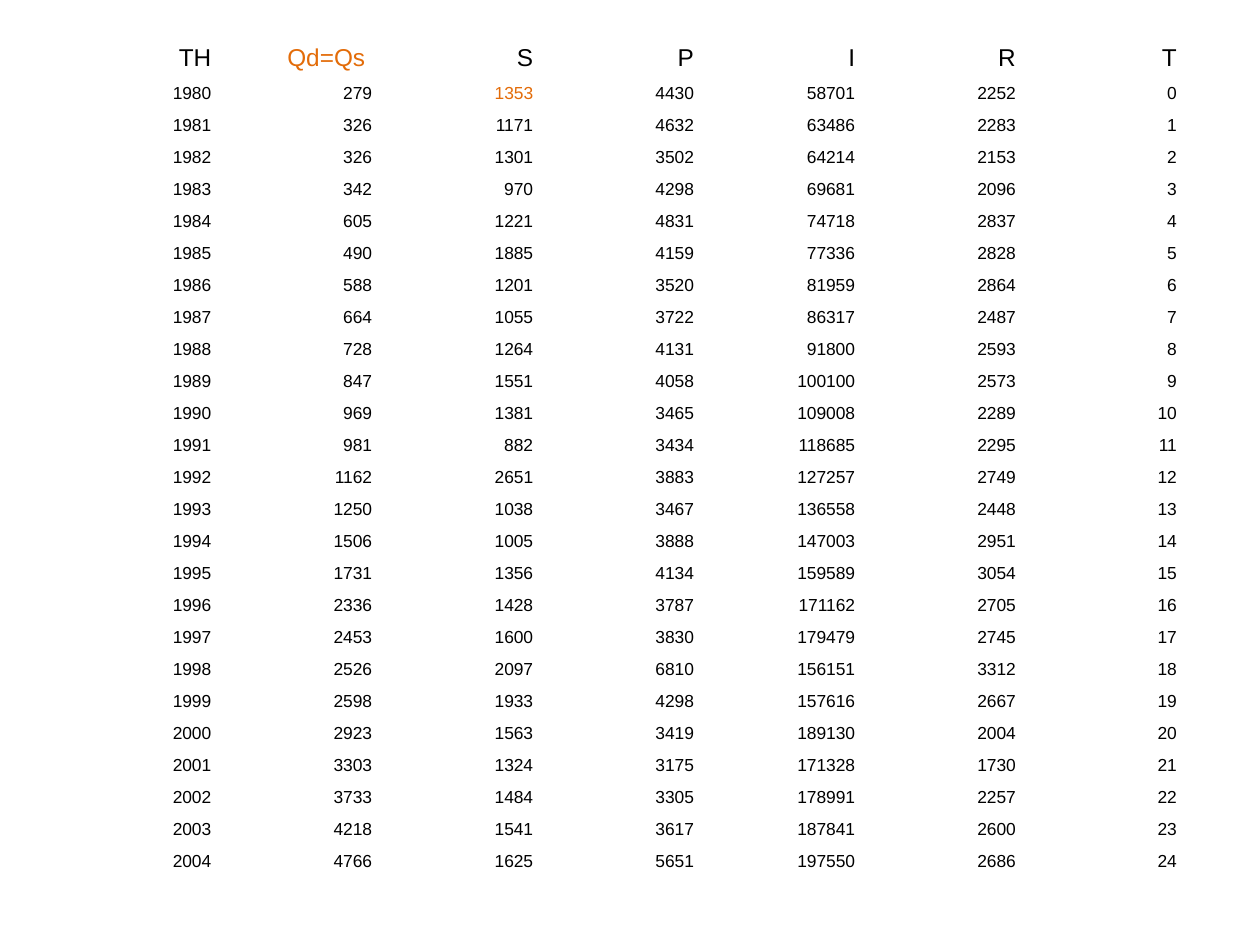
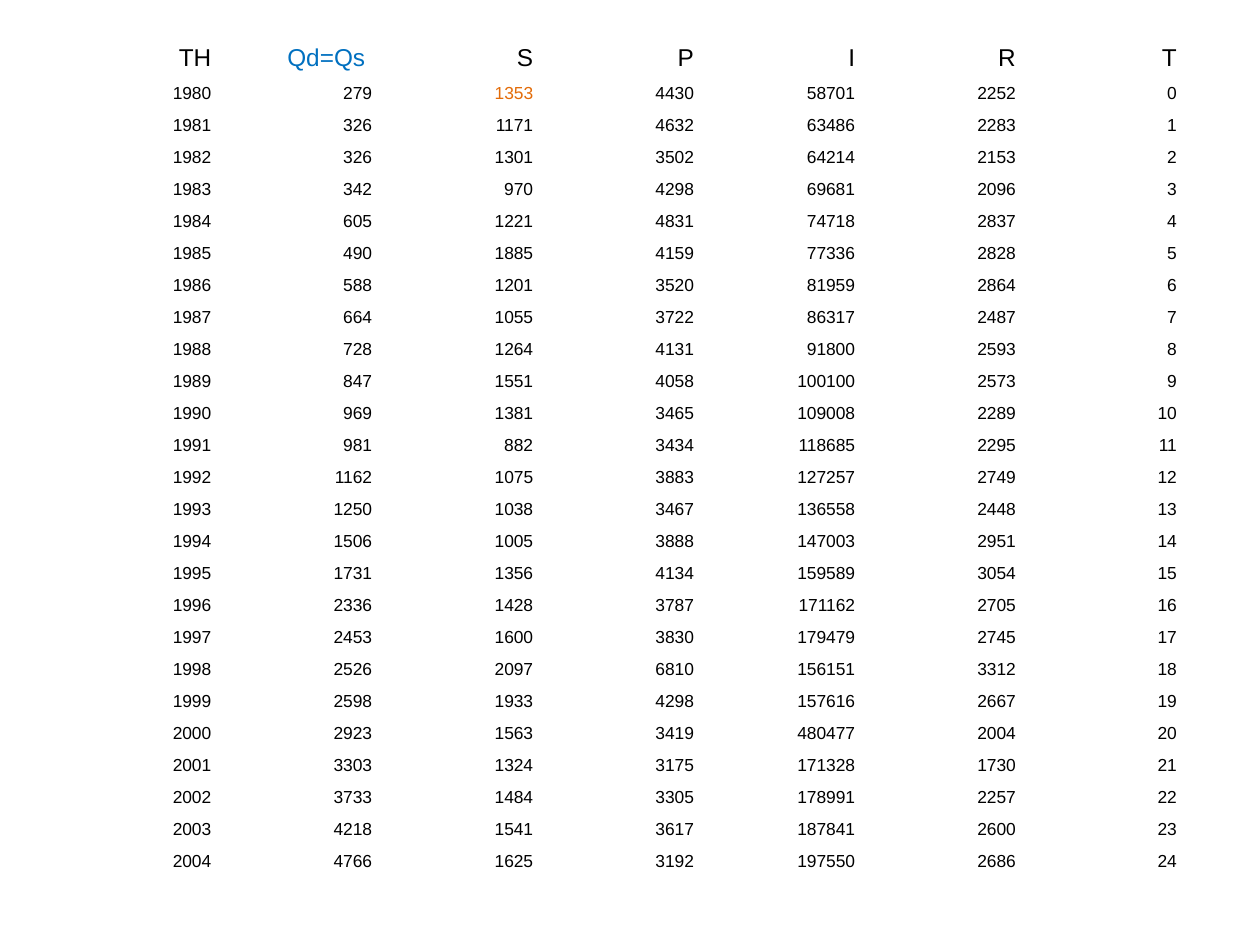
Qd=Qs colour: orange -> blue
2651: 2651 -> 1075
189130: 189130 -> 480477
5651: 5651 -> 3192
